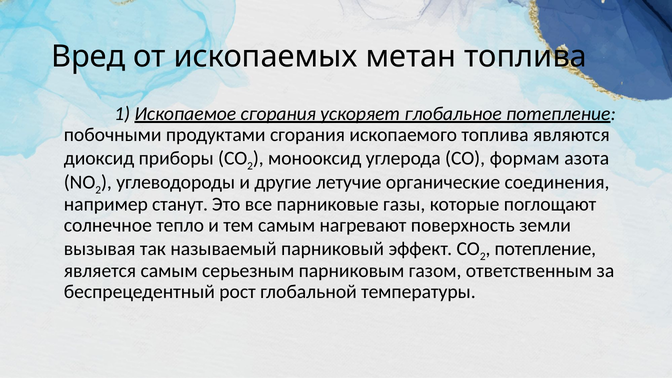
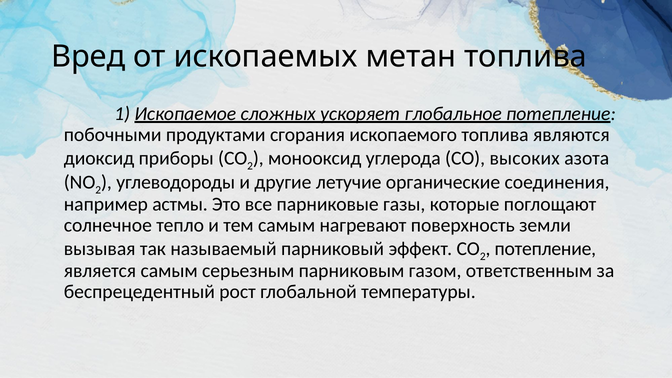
Ископаемое сгорания: сгорания -> сложных
формам: формам -> высоких
станут: станут -> астмы
